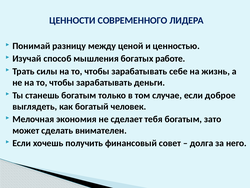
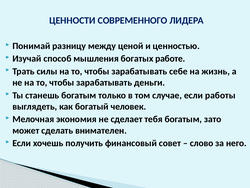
доброе: доброе -> работы
долга: долга -> слово
